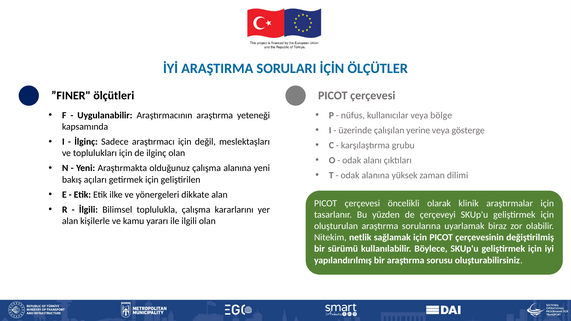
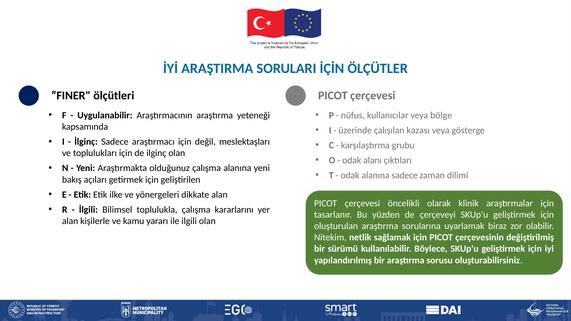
yerine: yerine -> kazası
alanına yüksek: yüksek -> sadece
